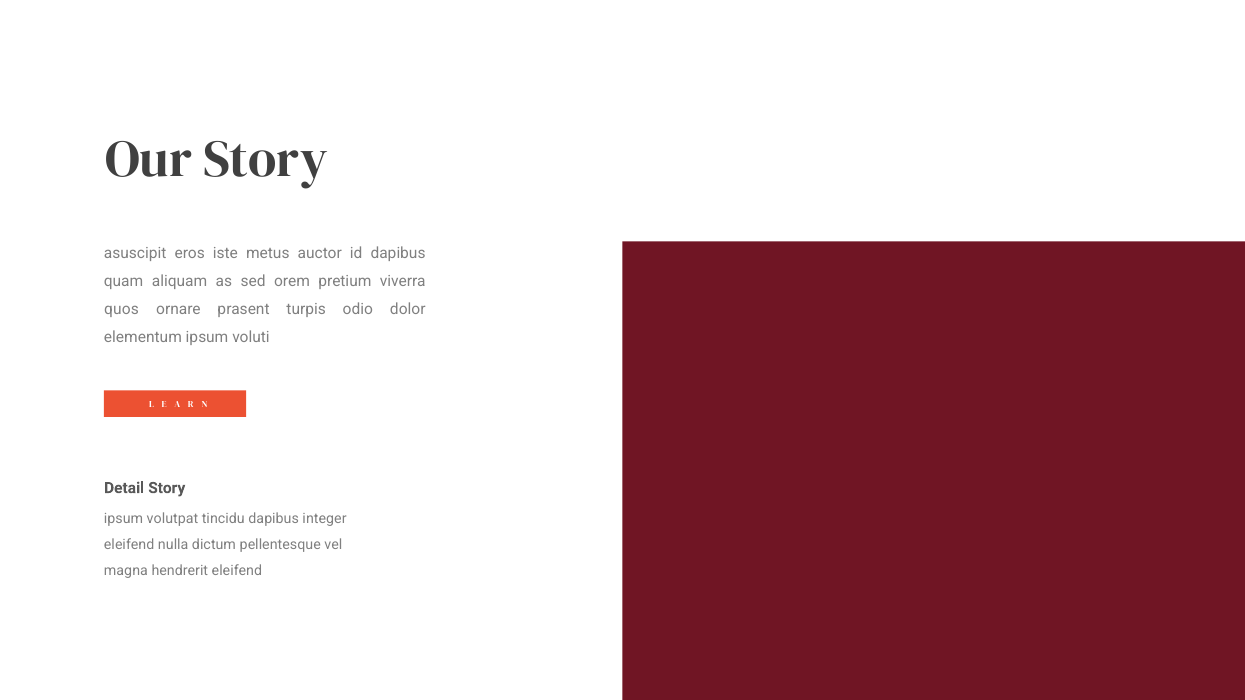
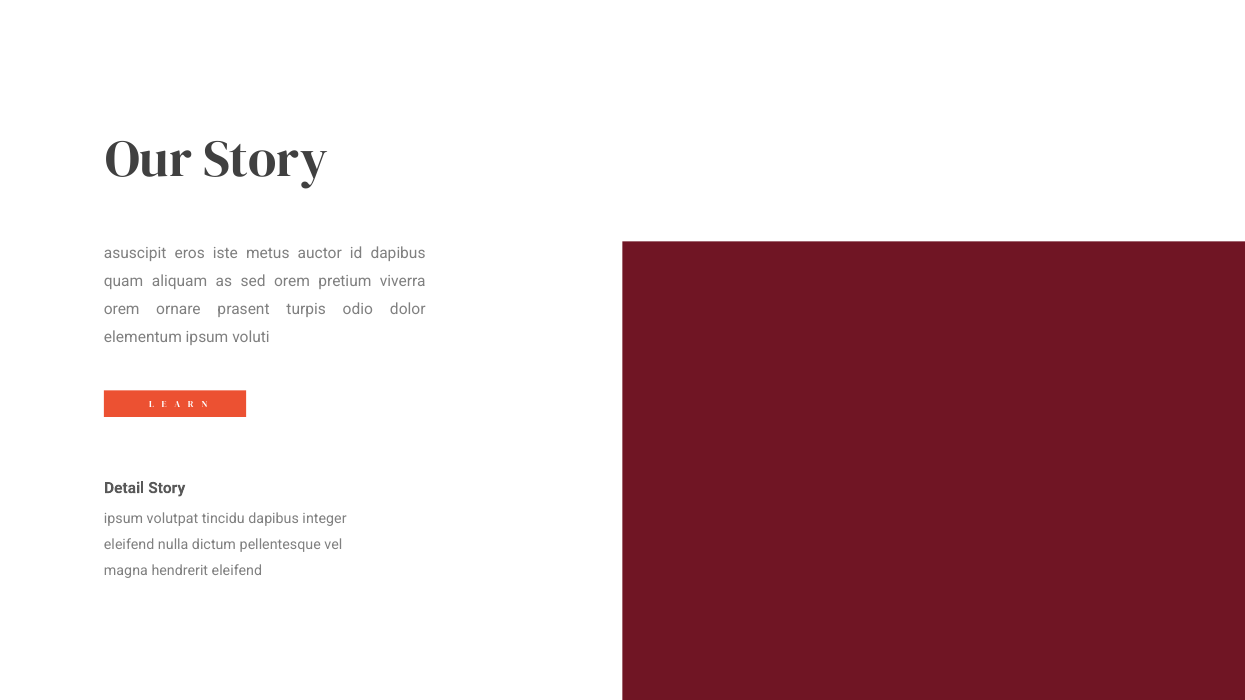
quos at (122, 309): quos -> orem
